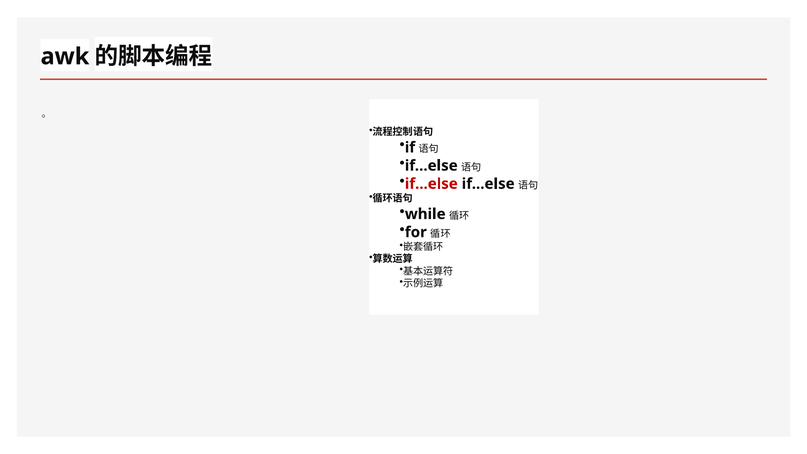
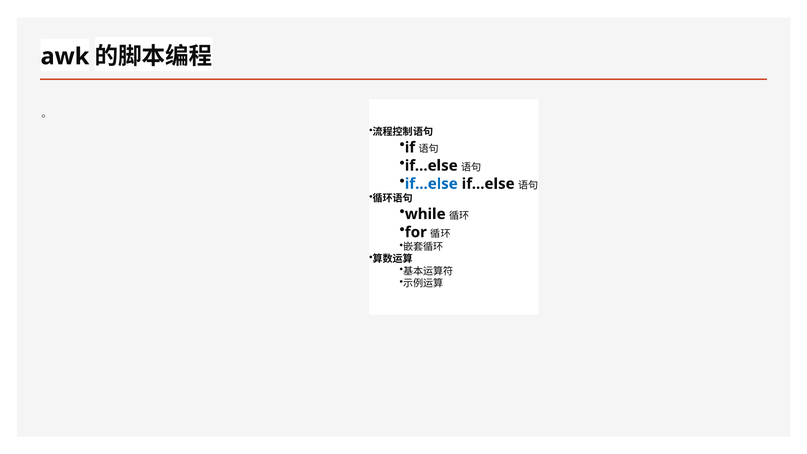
if...else colour: red -> blue
